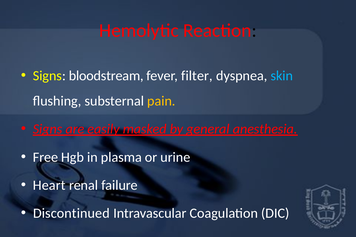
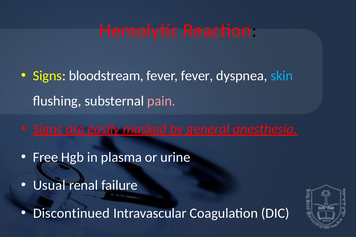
fever filter: filter -> fever
pain colour: yellow -> pink
Heart: Heart -> Usual
